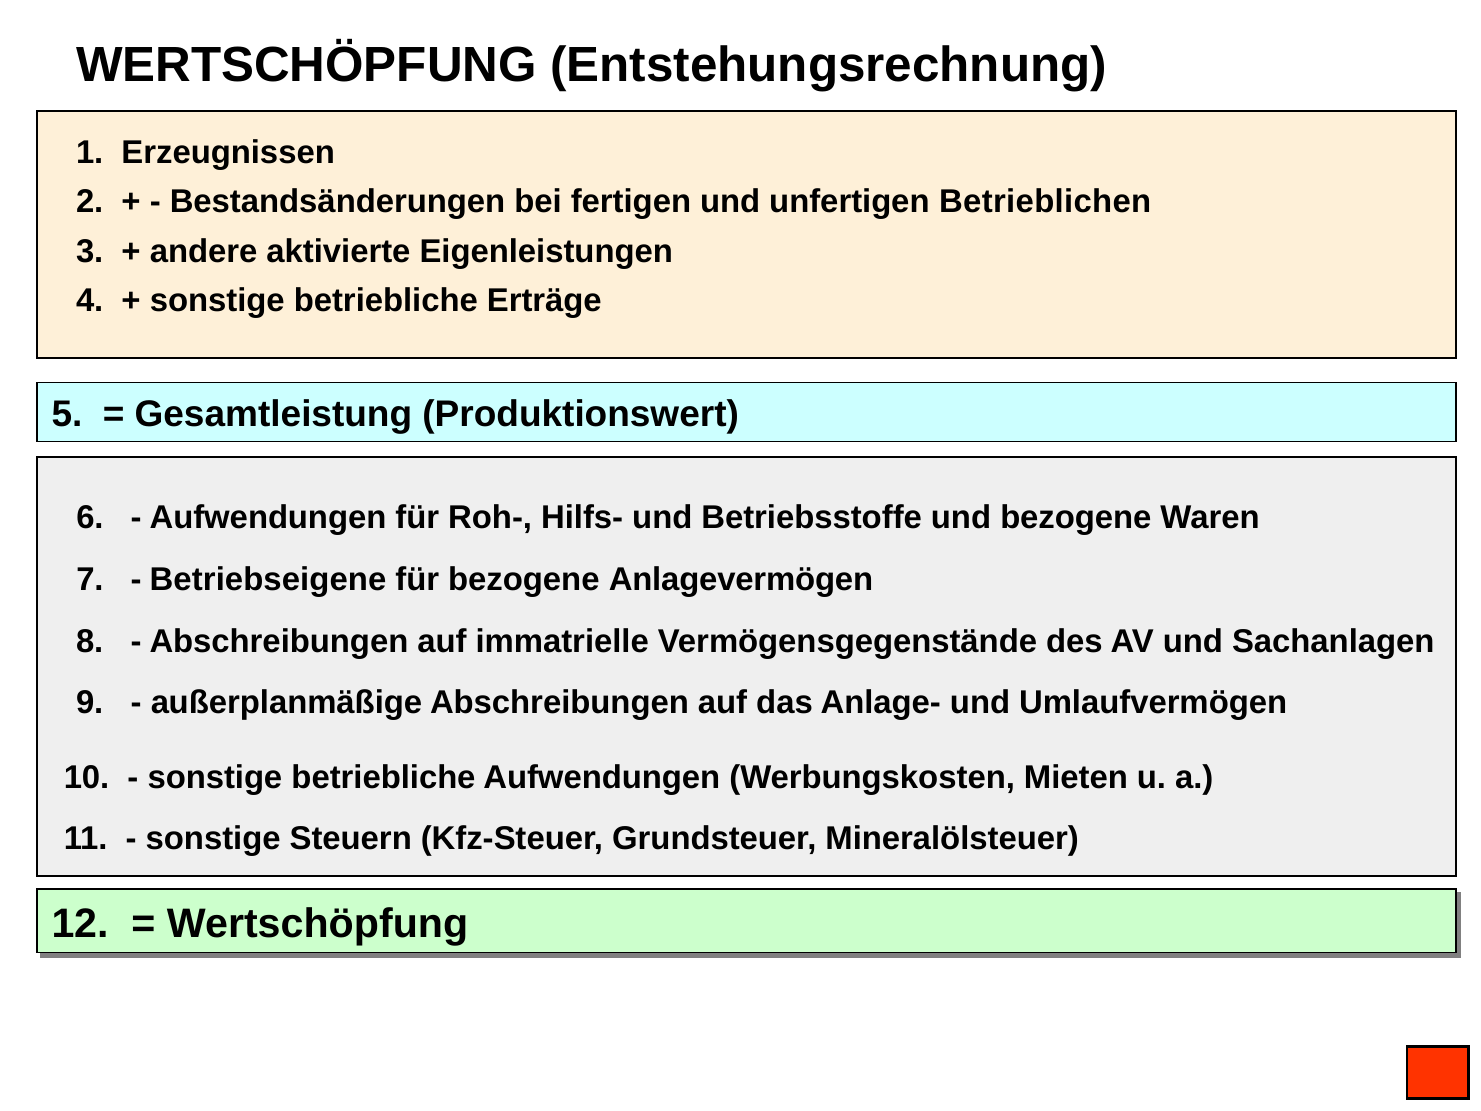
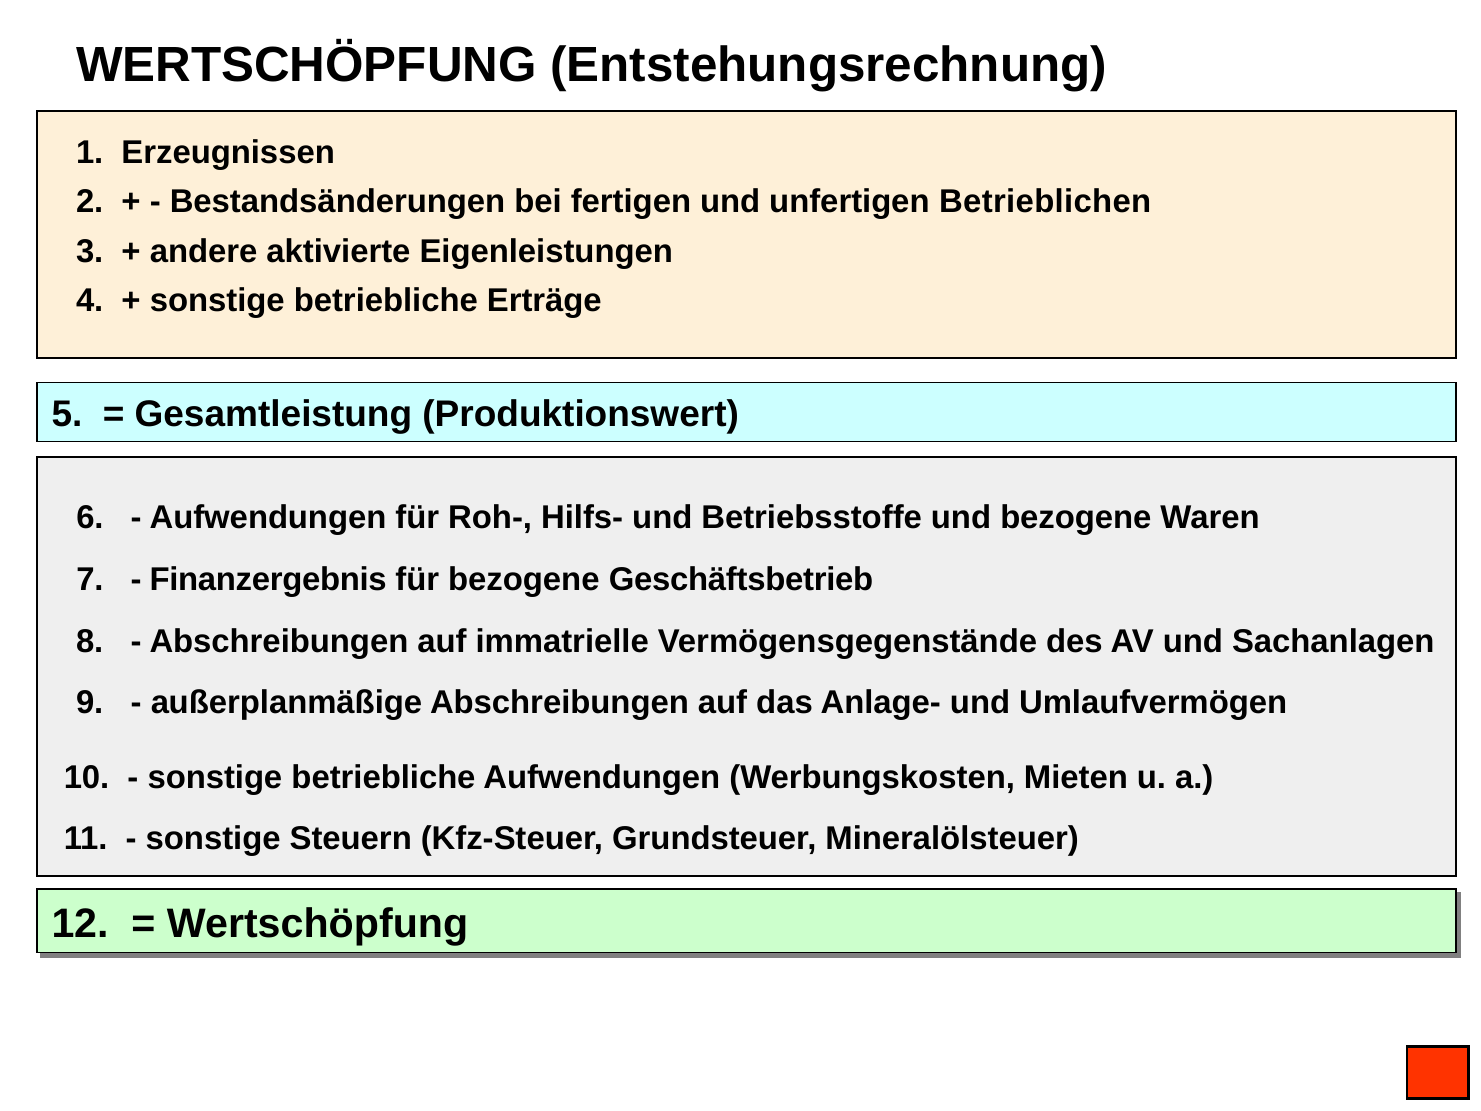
Betriebseigene: Betriebseigene -> Finanzergebnis
Anlagevermögen: Anlagevermögen -> Geschäftsbetrieb
